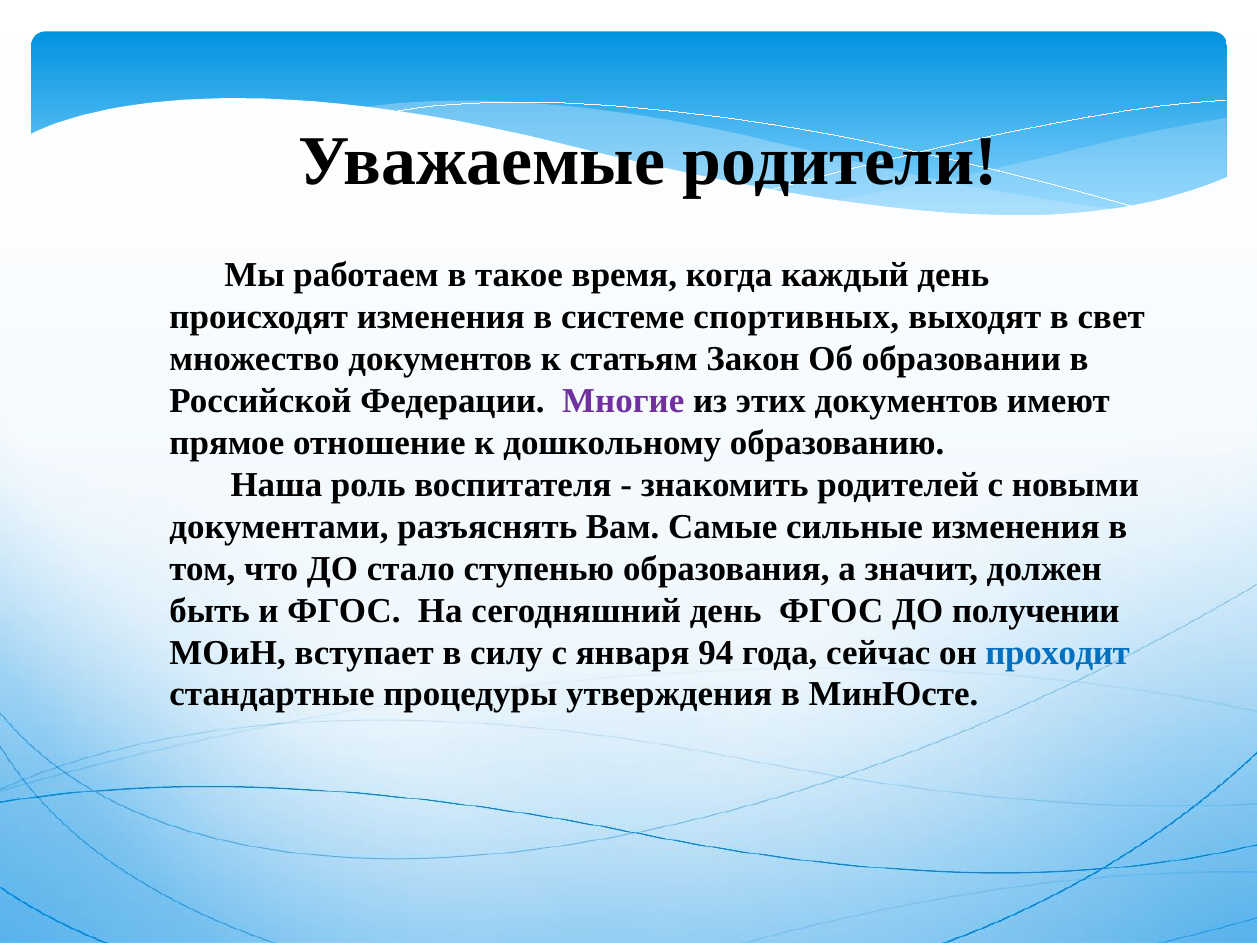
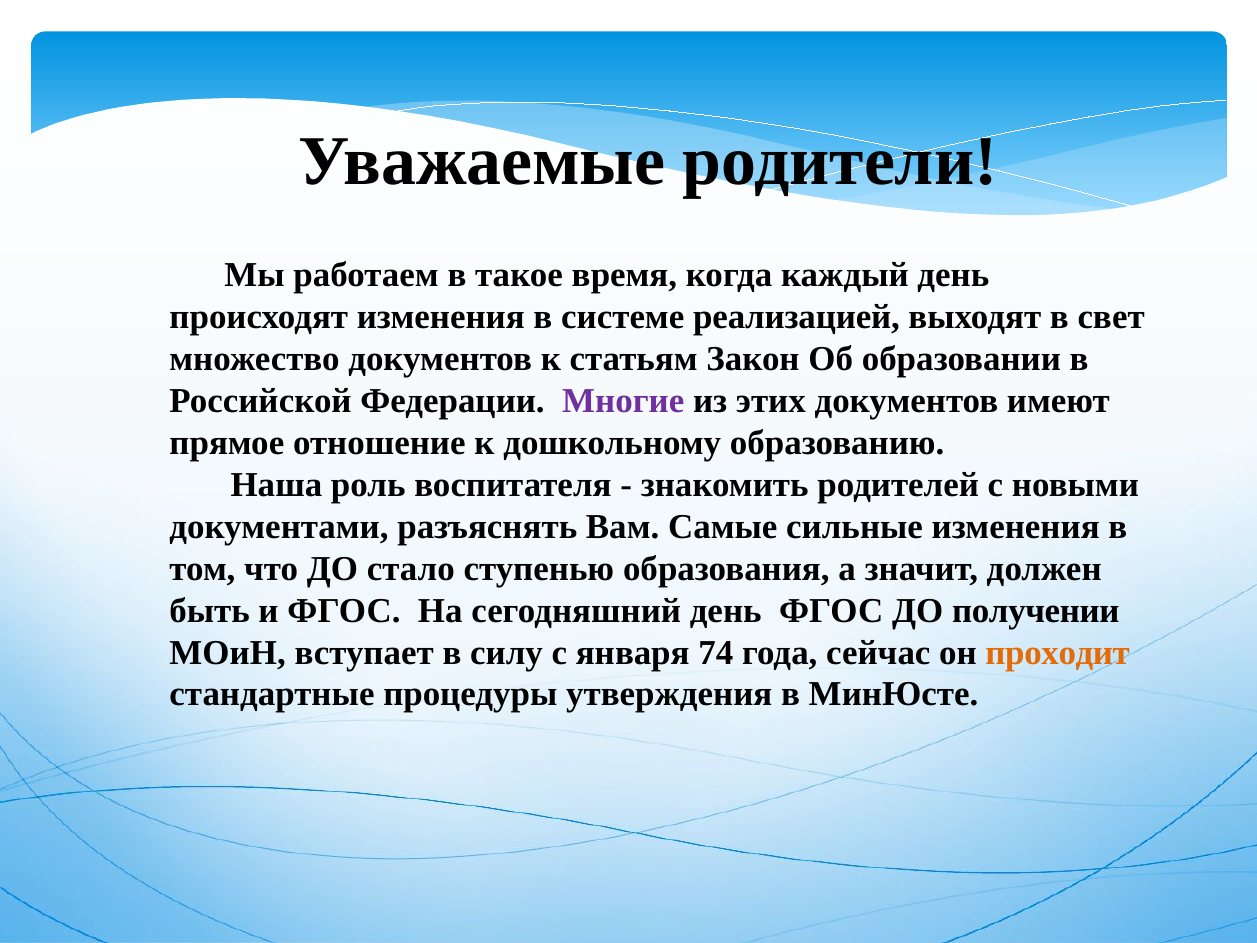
спортивных: спортивных -> реализацией
94: 94 -> 74
проходит colour: blue -> orange
